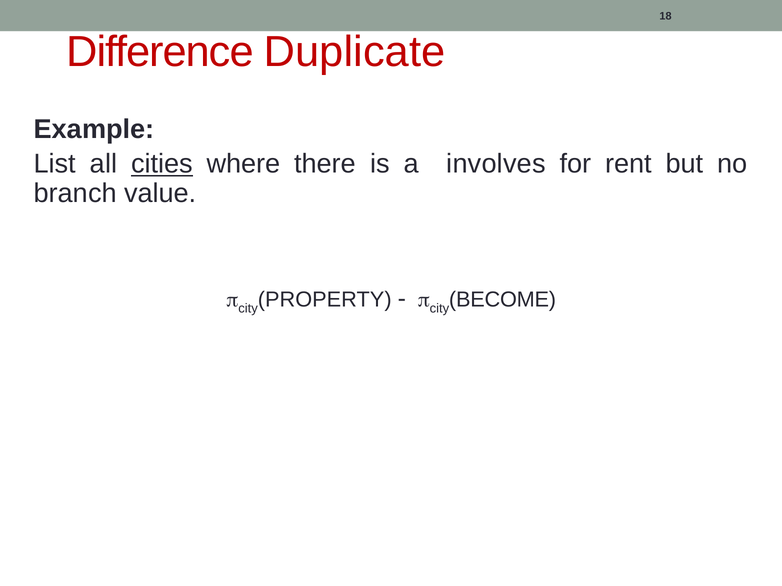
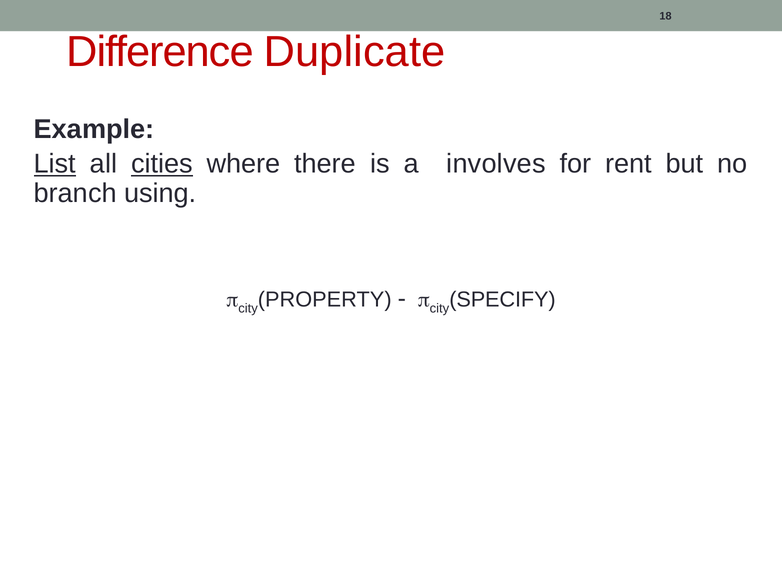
List underline: none -> present
value: value -> using
BECOME: BECOME -> SPECIFY
